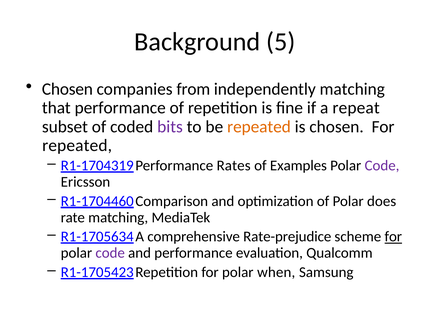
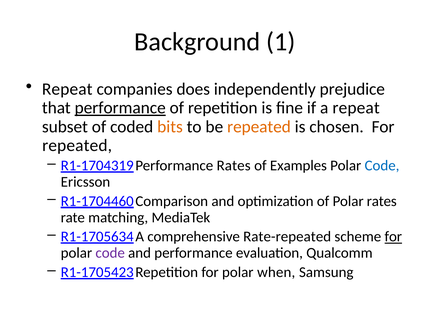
5: 5 -> 1
Chosen at (67, 89): Chosen -> Repeat
from: from -> does
independently matching: matching -> prejudice
performance at (120, 108) underline: none -> present
bits colour: purple -> orange
Code at (382, 165) colour: purple -> blue
Polar does: does -> rates
Rate-prejudice: Rate-prejudice -> Rate-repeated
